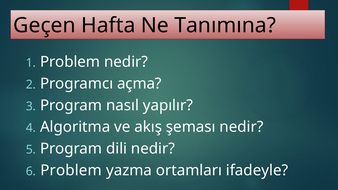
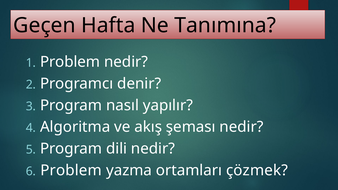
açma: açma -> denir
ifadeyle: ifadeyle -> çözmek
